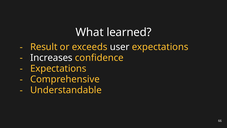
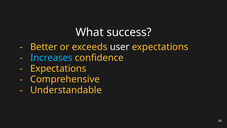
learned: learned -> success
Result: Result -> Better
Increases colour: white -> light blue
